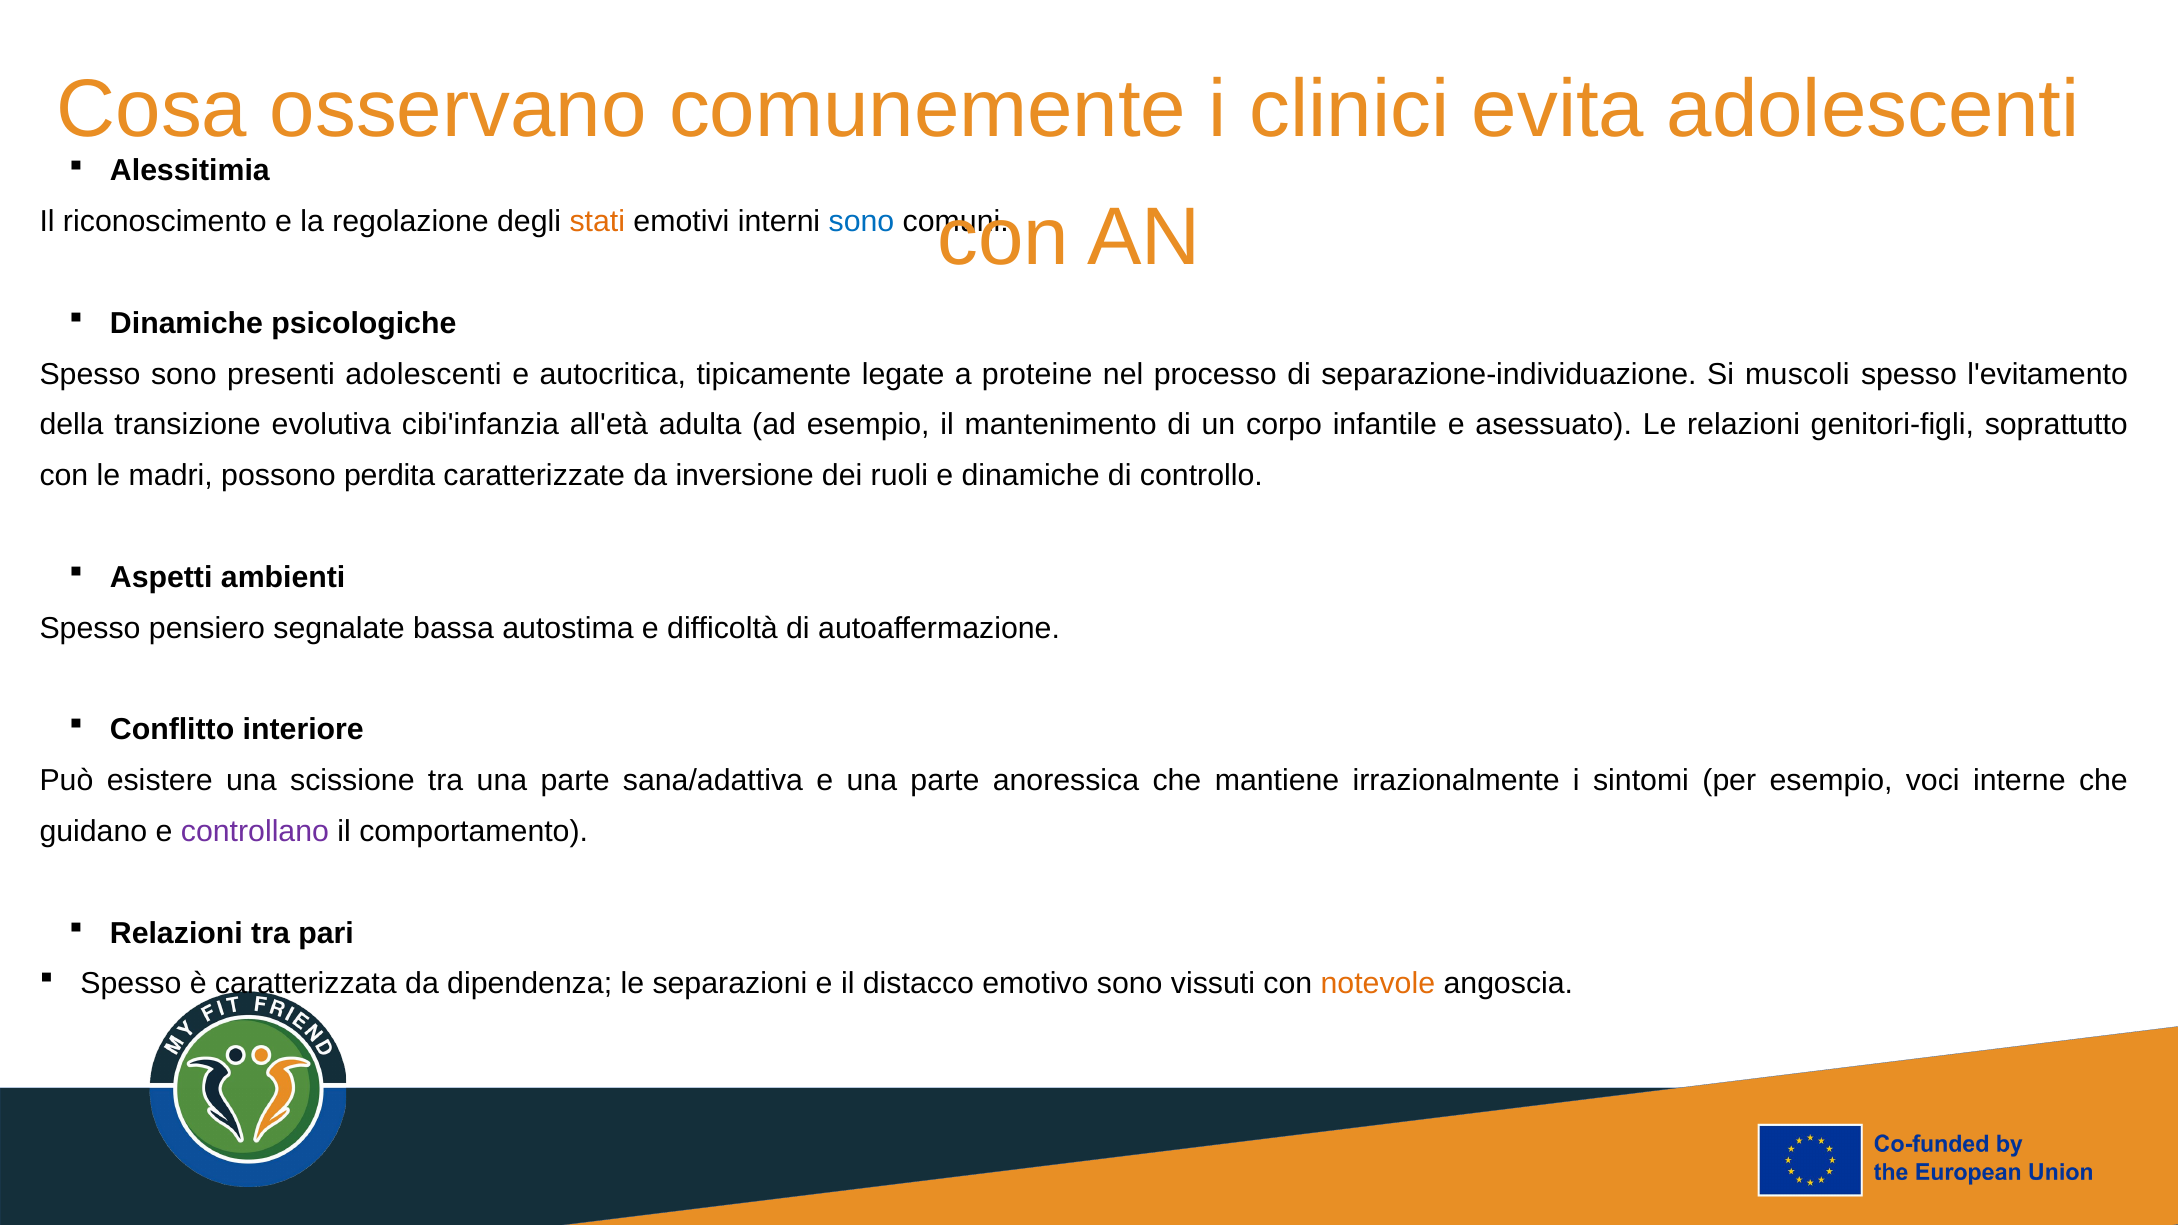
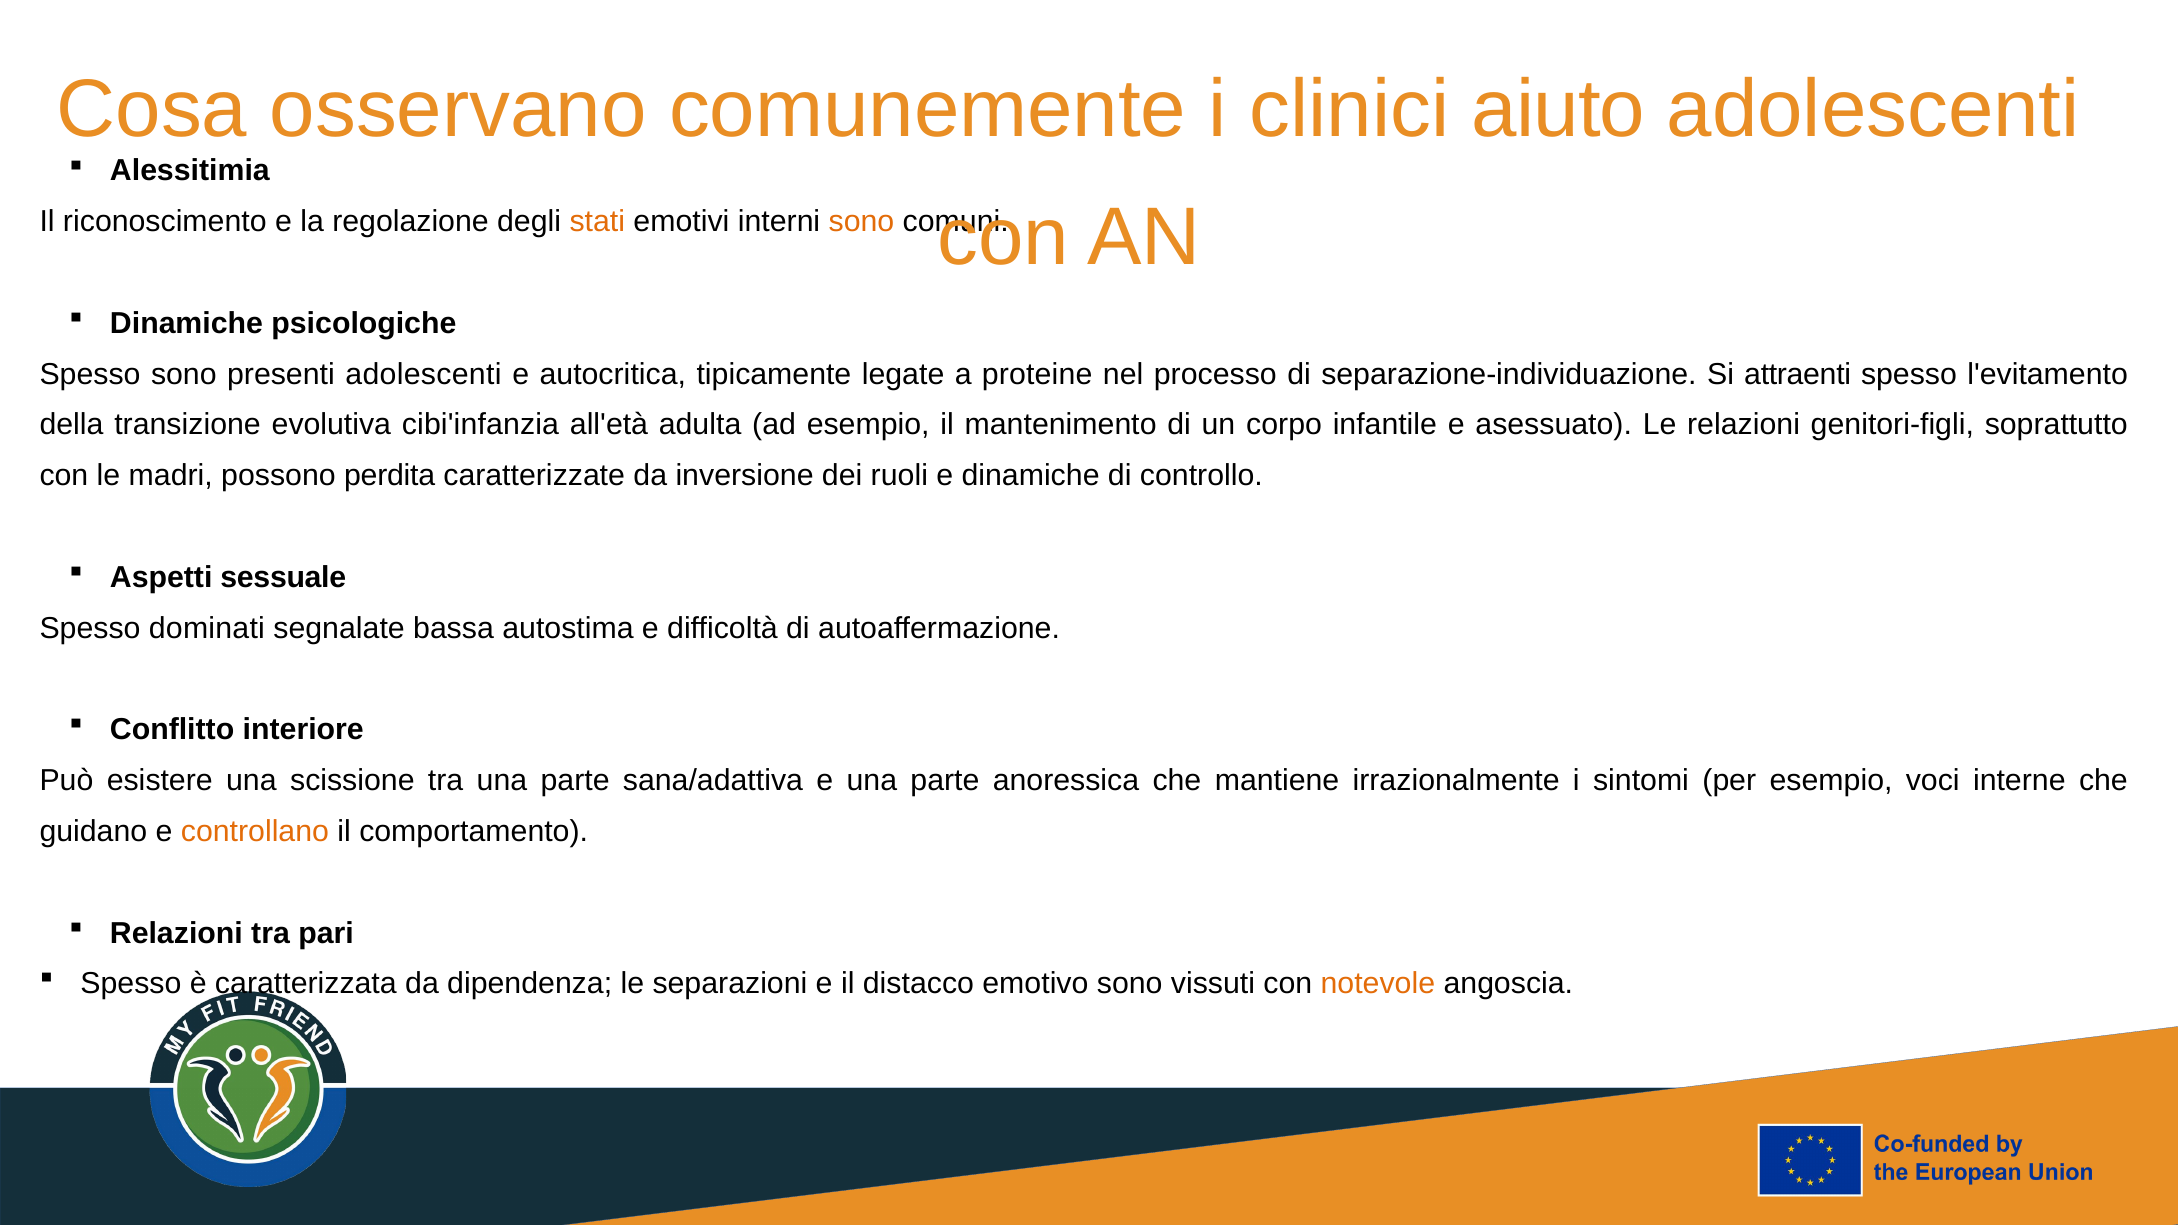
evita: evita -> aiuto
sono at (861, 222) colour: blue -> orange
muscoli: muscoli -> attraenti
ambienti: ambienti -> sessuale
pensiero: pensiero -> dominati
controllano colour: purple -> orange
